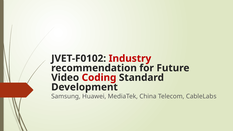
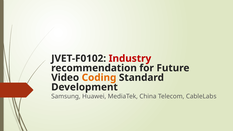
Coding colour: red -> orange
